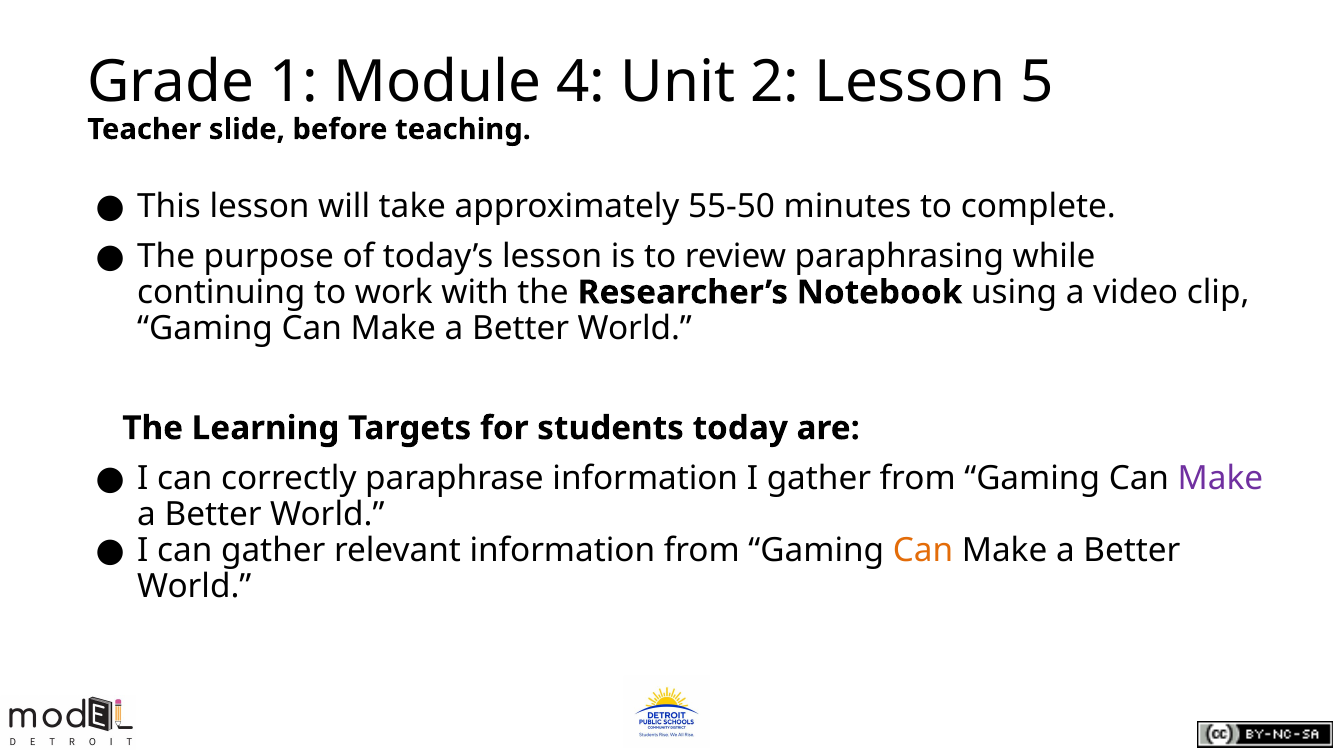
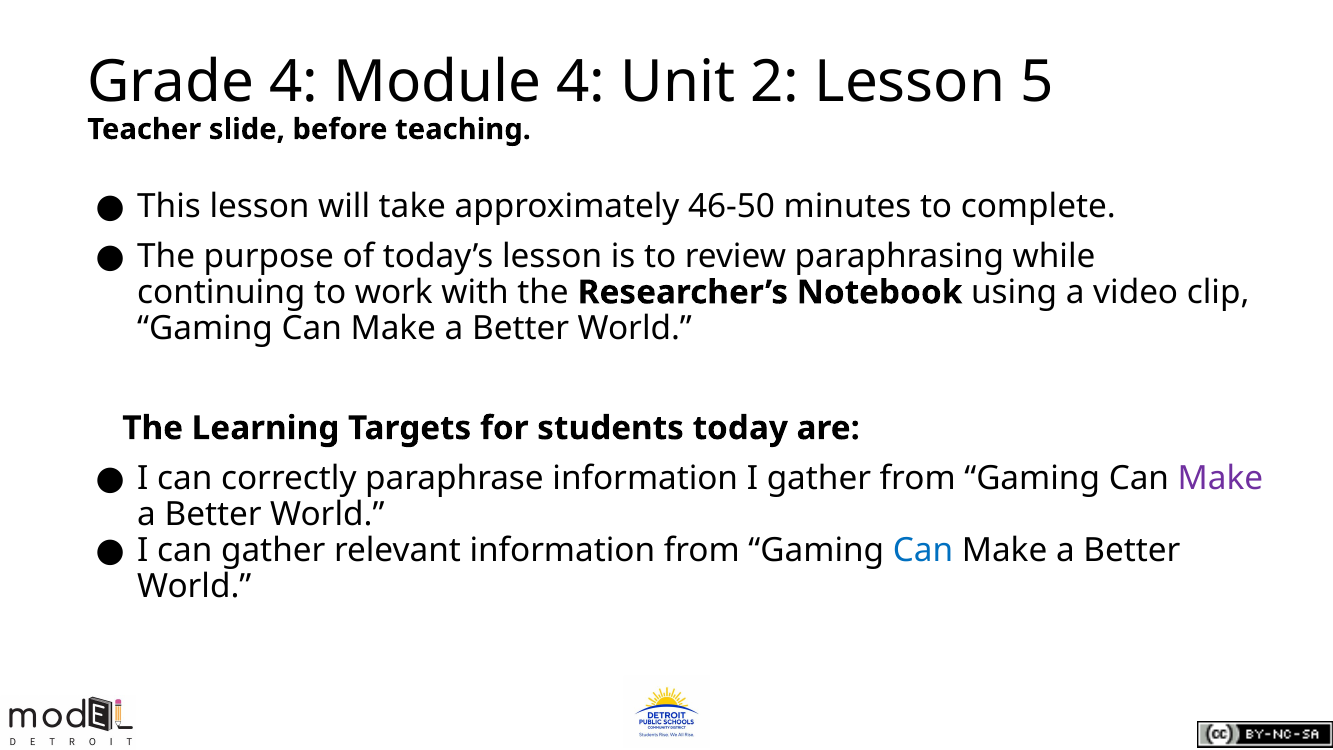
Grade 1: 1 -> 4
55-50: 55-50 -> 46-50
Can at (923, 550) colour: orange -> blue
